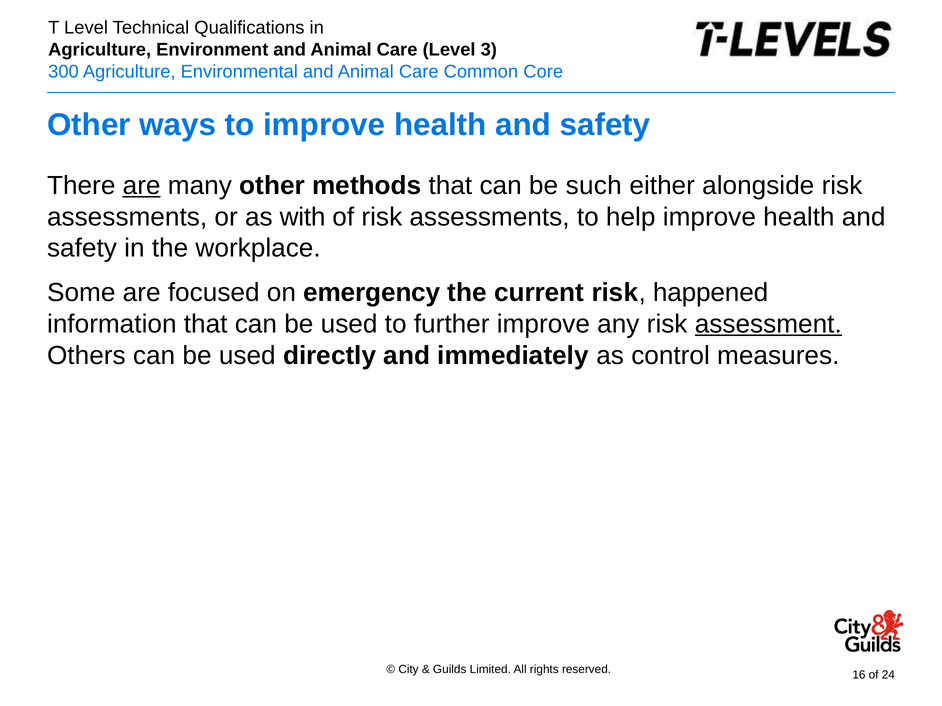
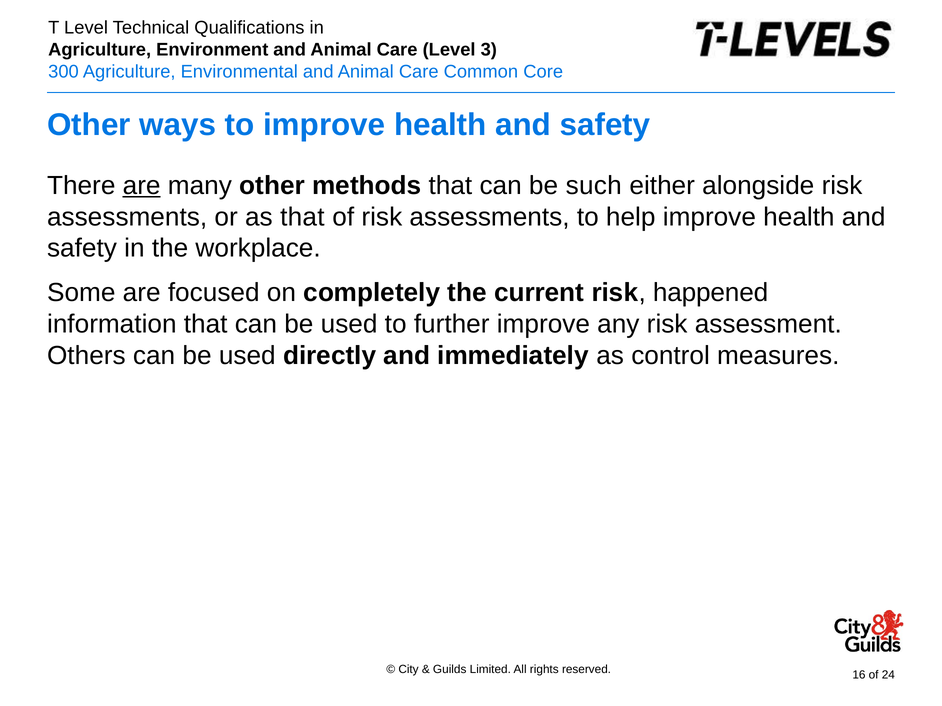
as with: with -> that
emergency: emergency -> completely
assessment underline: present -> none
